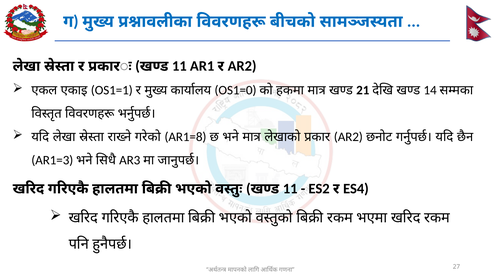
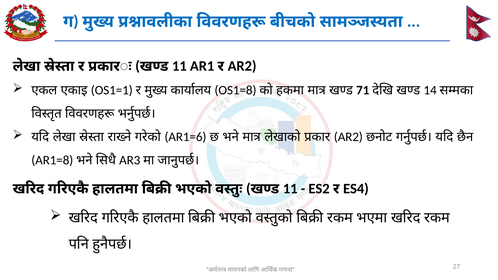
OS1=0: OS1=0 -> OS1=8
21: 21 -> 71
AR1=8: AR1=8 -> AR1=6
AR1=3: AR1=3 -> AR1=8
